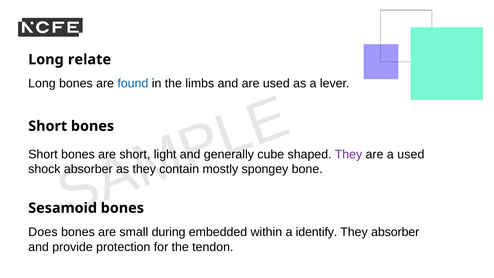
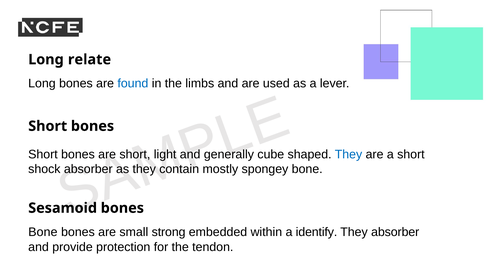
They at (348, 154) colour: purple -> blue
a used: used -> short
Does at (43, 232): Does -> Bone
during: during -> strong
